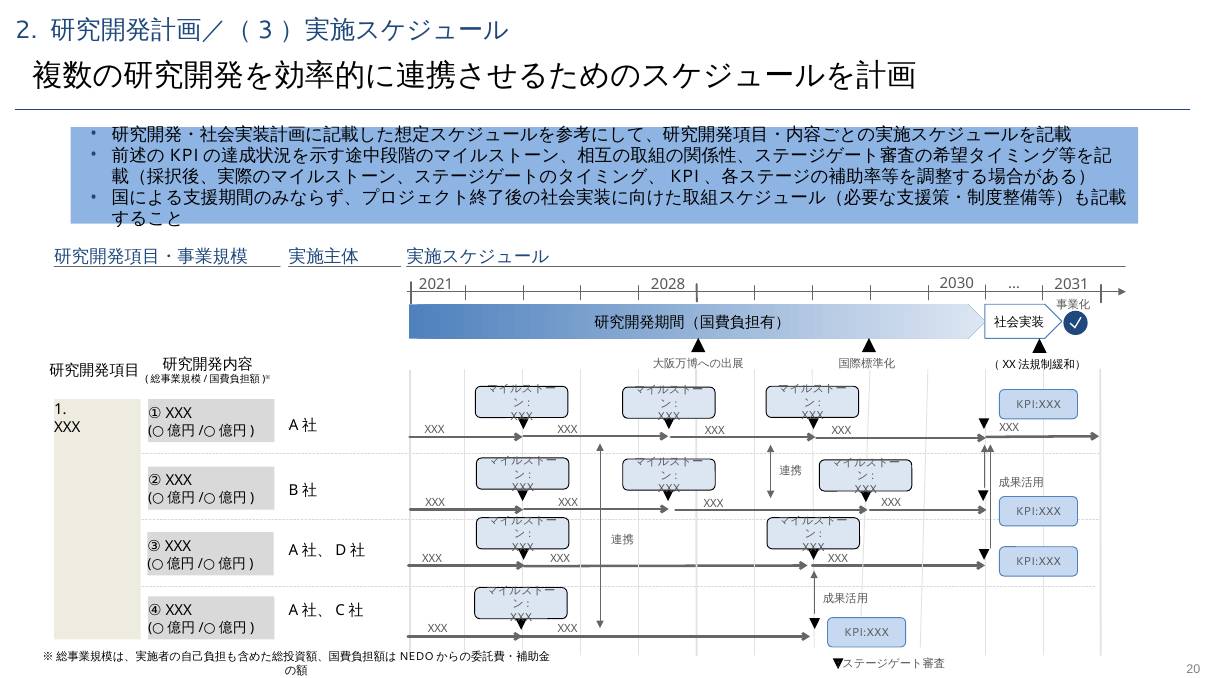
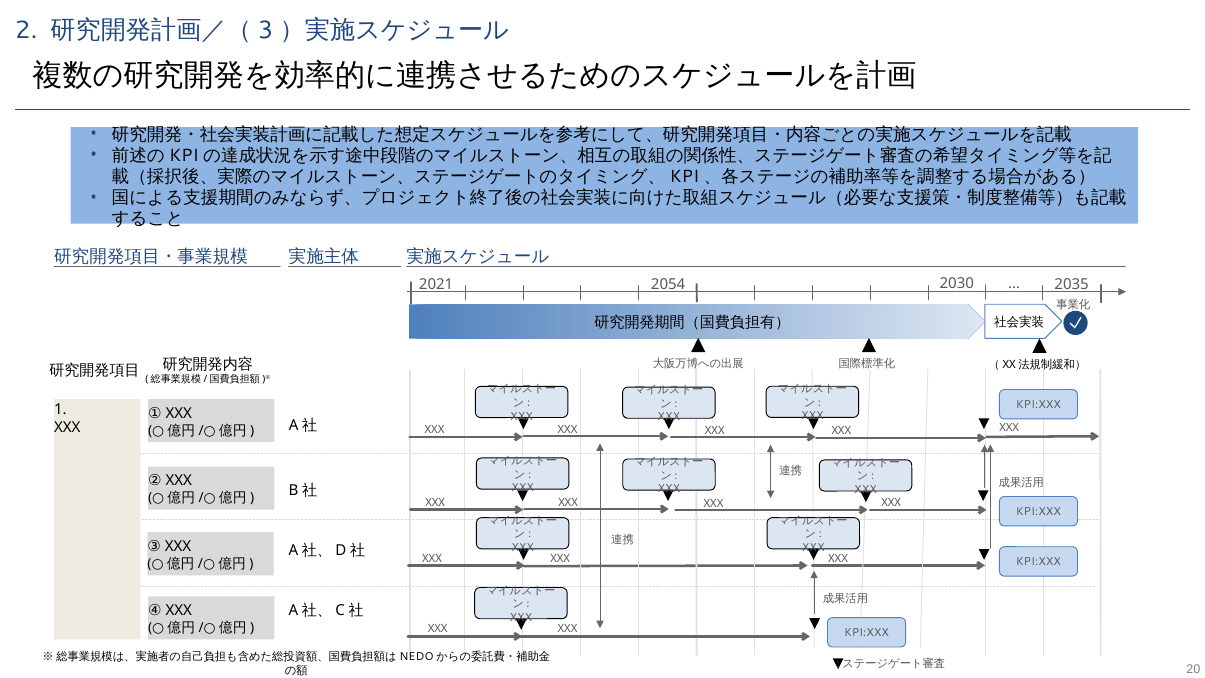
2028: 2028 -> 2054
2031: 2031 -> 2035
